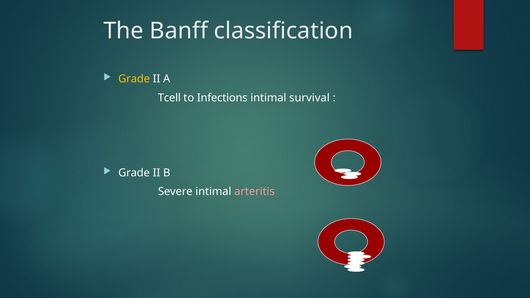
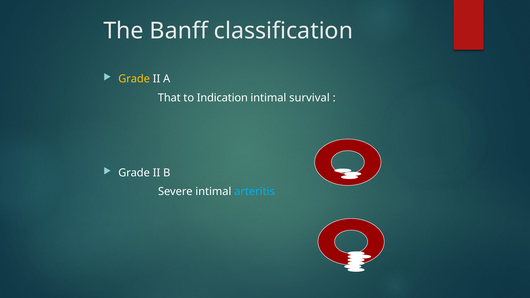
Tcell: Tcell -> That
Infections: Infections -> Indication
arteritis colour: pink -> light blue
